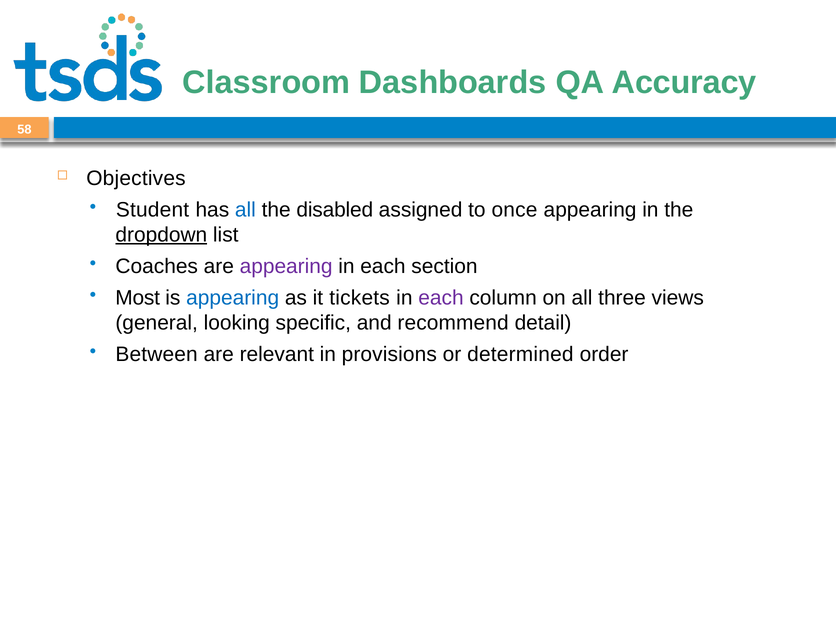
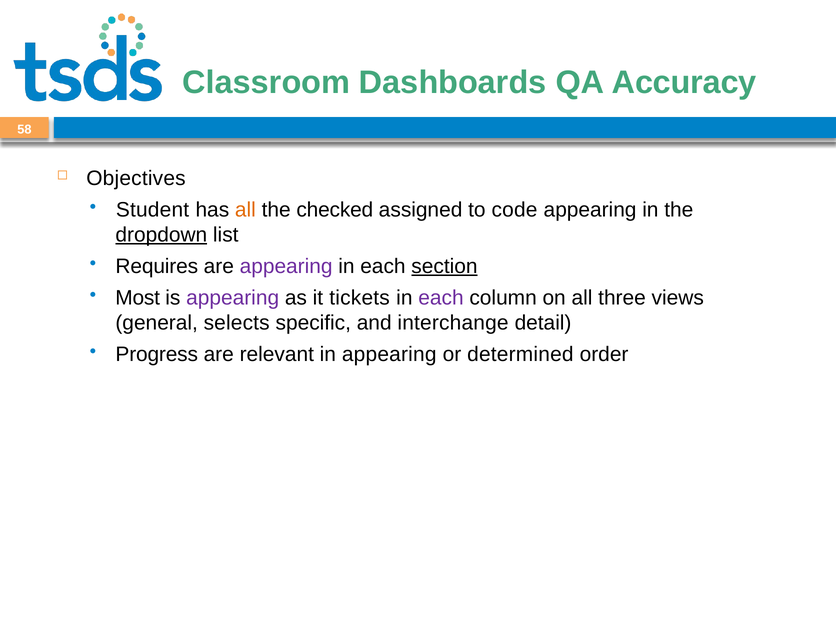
all at (245, 210) colour: blue -> orange
disabled: disabled -> checked
once: once -> code
Coaches: Coaches -> Requires
section underline: none -> present
appearing at (233, 298) colour: blue -> purple
looking: looking -> selects
recommend: recommend -> interchange
Between: Between -> Progress
in provisions: provisions -> appearing
